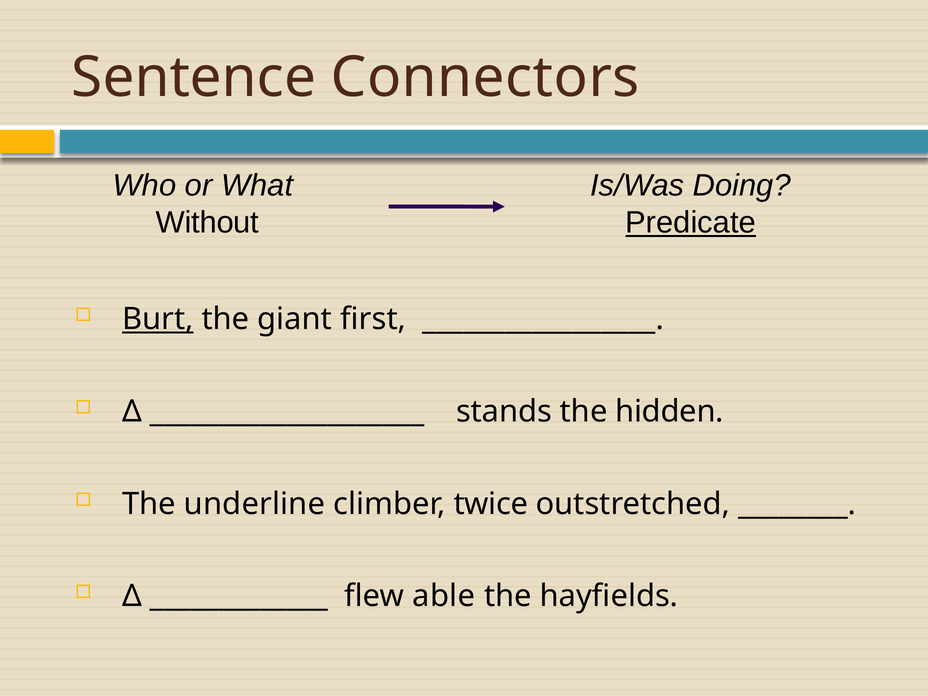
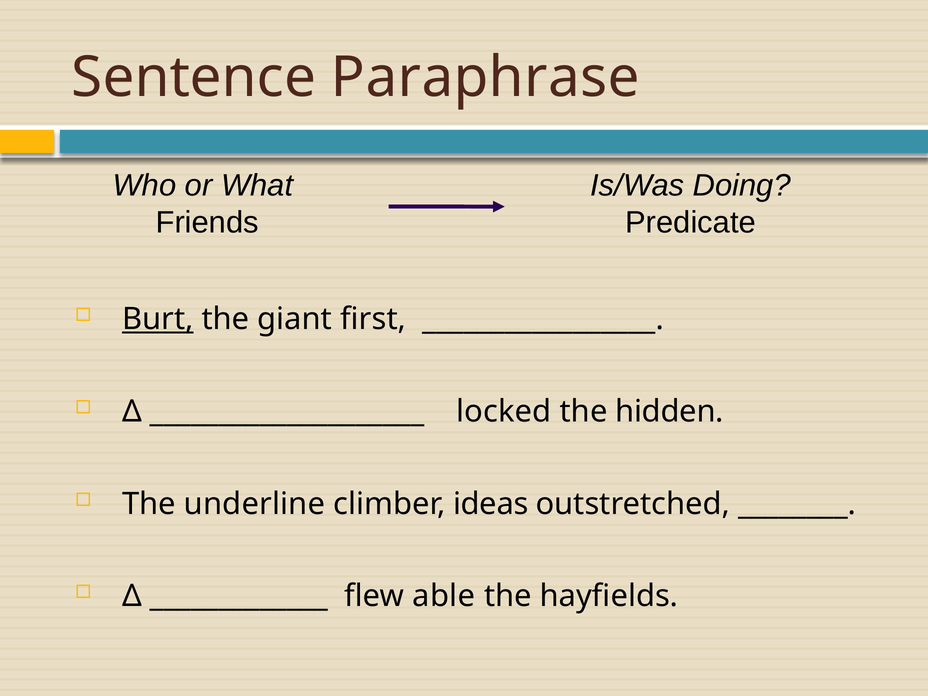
Connectors: Connectors -> Paraphrase
Without: Without -> Friends
Predicate underline: present -> none
stands: stands -> locked
twice: twice -> ideas
